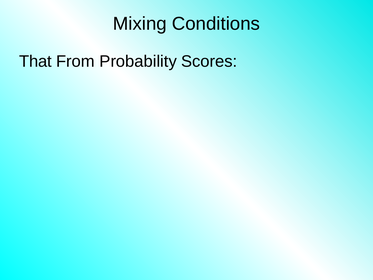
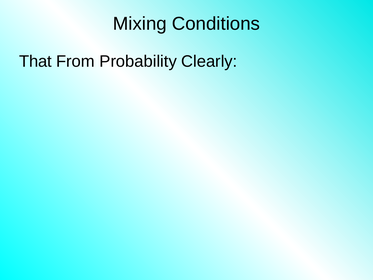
Scores: Scores -> Clearly
